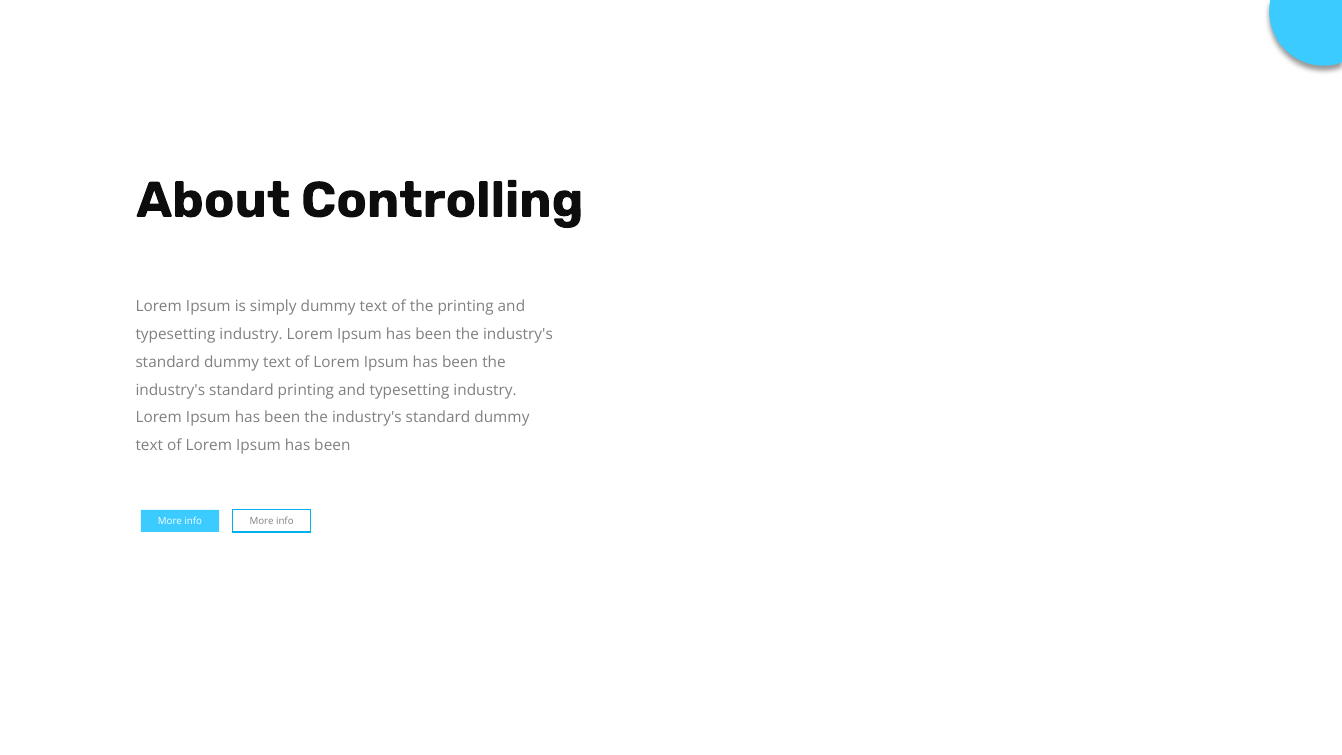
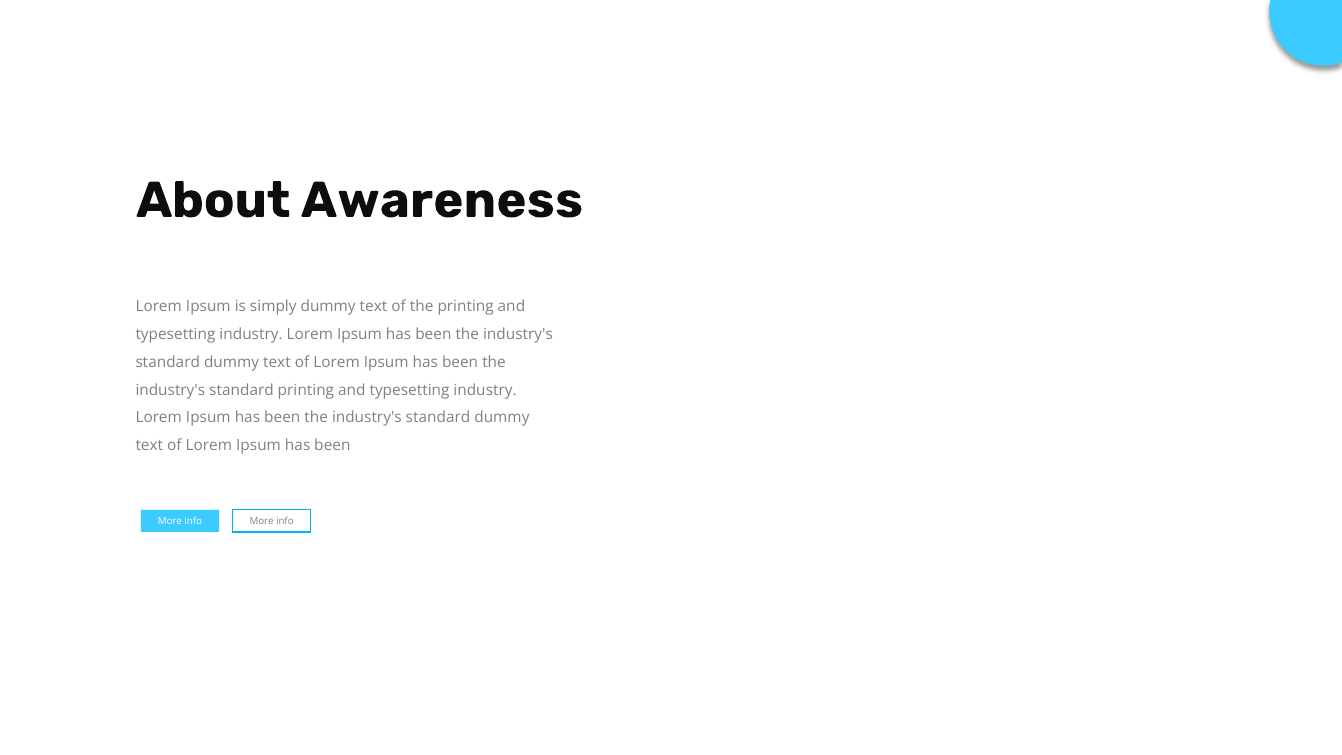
Controlling: Controlling -> Awareness
